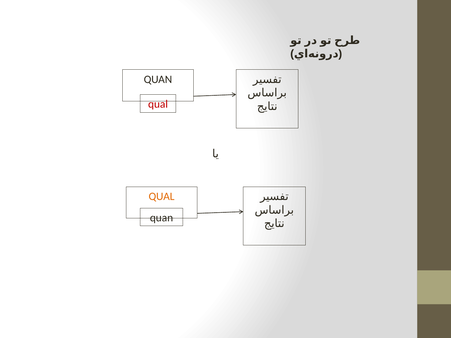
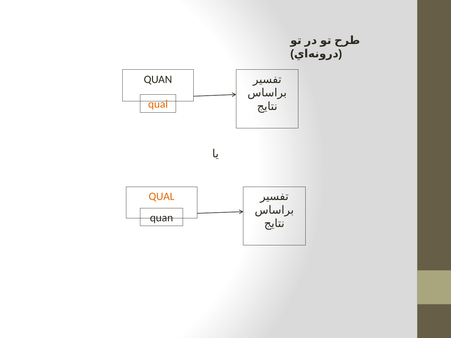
qual at (158, 104) colour: red -> orange
